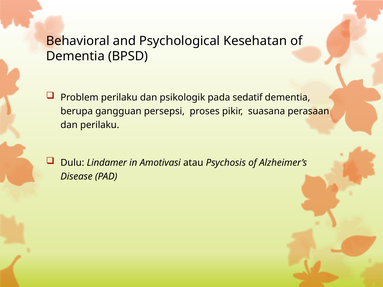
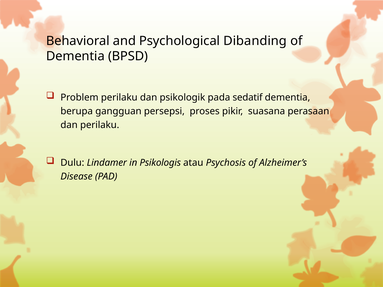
Kesehatan: Kesehatan -> Dibanding
Amotivasi: Amotivasi -> Psikologis
